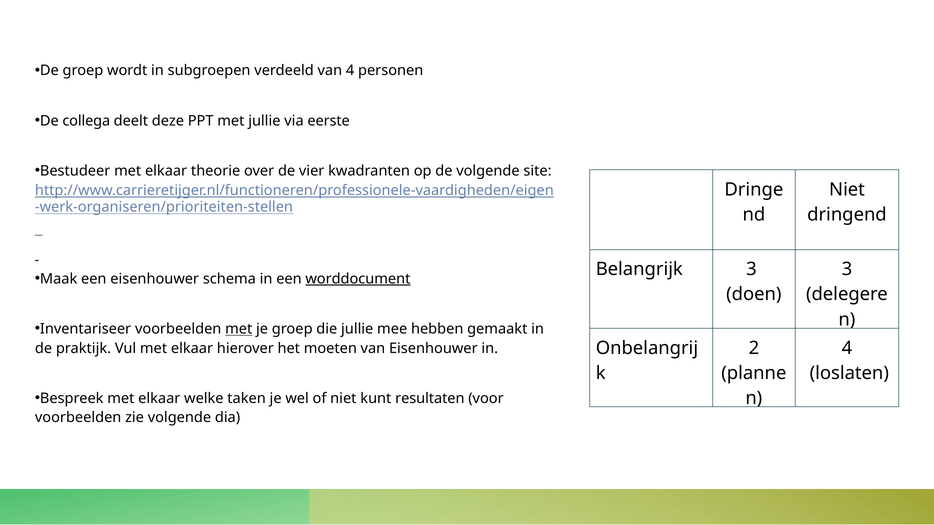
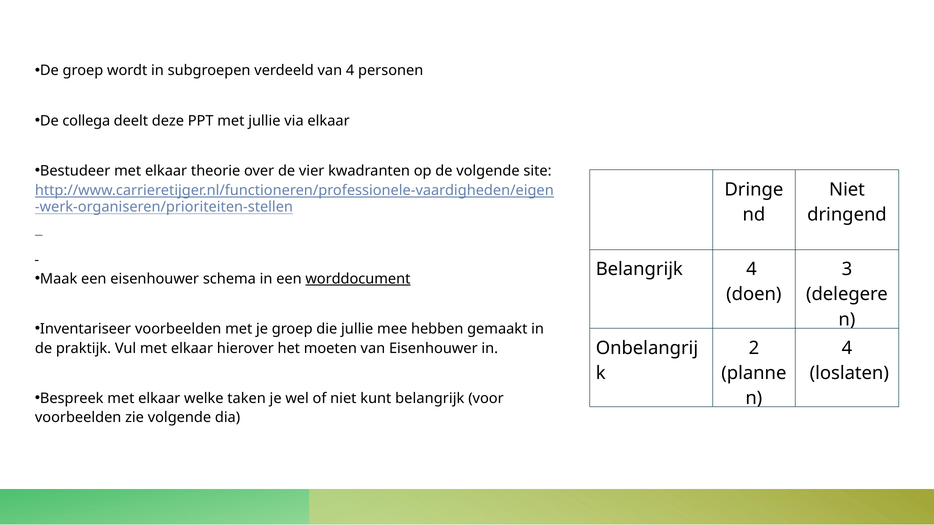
via eerste: eerste -> elkaar
Belangrijk 3: 3 -> 4
met at (239, 329) underline: present -> none
kunt resultaten: resultaten -> belangrijk
